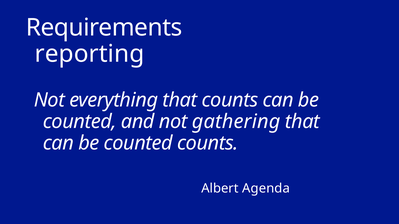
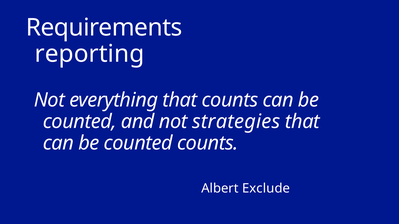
gathering: gathering -> strategies
Agenda: Agenda -> Exclude
